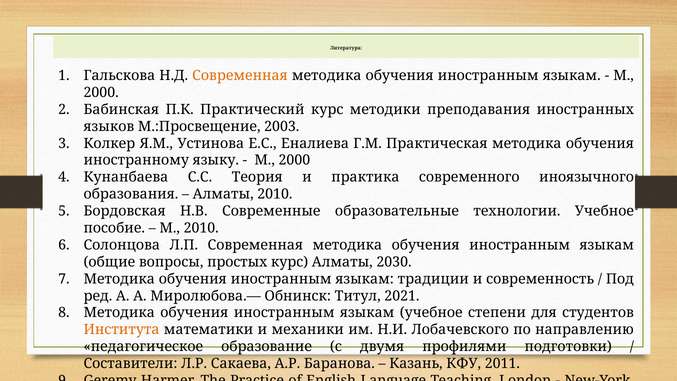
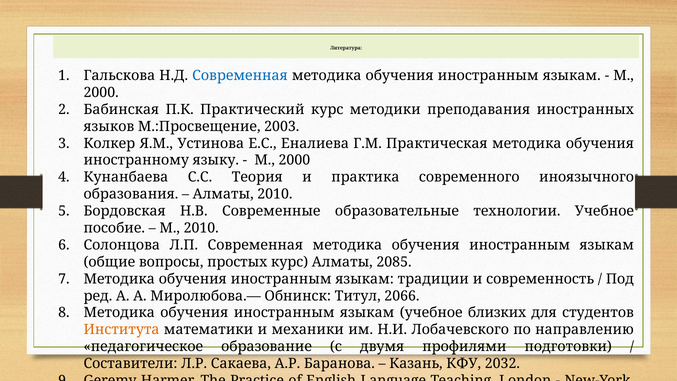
Современная at (240, 76) colour: orange -> blue
2030: 2030 -> 2085
2021: 2021 -> 2066
степени: степени -> близких
2011: 2011 -> 2032
